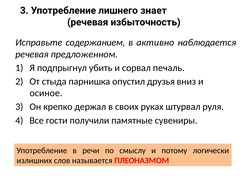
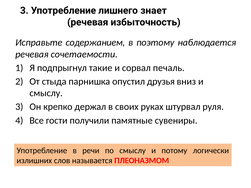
активно: активно -> поэтому
предложенном: предложенном -> сочетаемости
убить: убить -> такие
осиное at (46, 93): осиное -> смыслу
